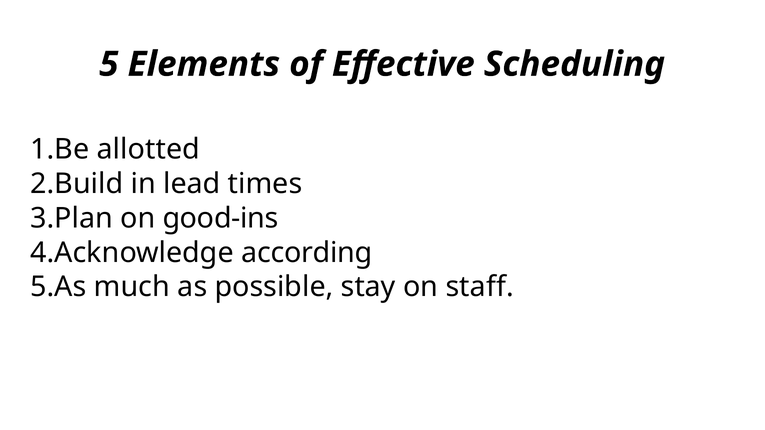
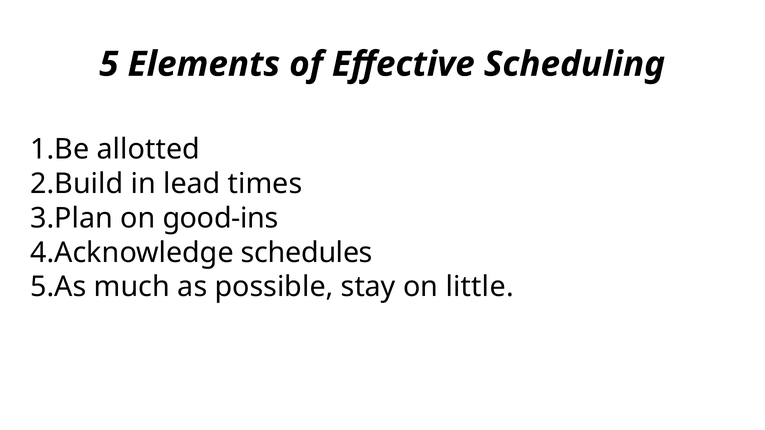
according: according -> schedules
staff: staff -> little
